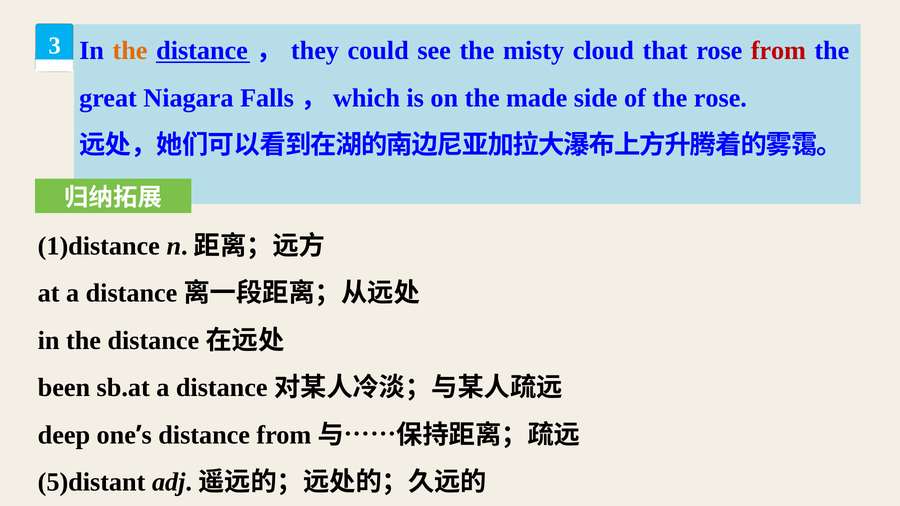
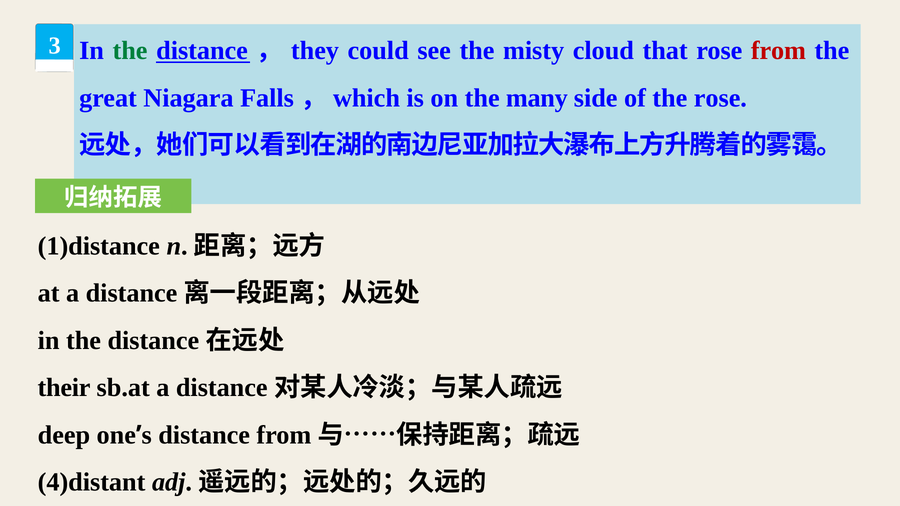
the at (130, 51) colour: orange -> green
made: made -> many
been: been -> their
5)distant: 5)distant -> 4)distant
